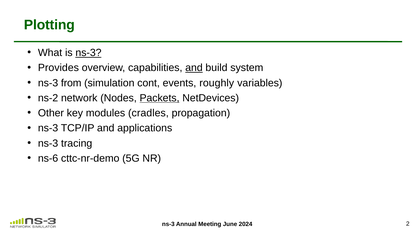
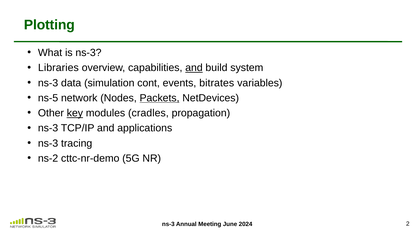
ns-3 at (88, 53) underline: present -> none
Provides: Provides -> Libraries
from: from -> data
roughly: roughly -> bitrates
ns-2: ns-2 -> ns-5
key underline: none -> present
ns-6: ns-6 -> ns-2
